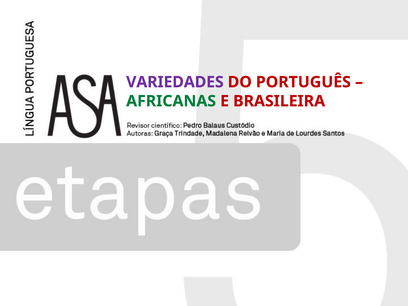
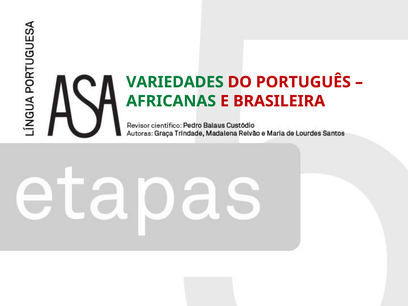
VARIEDADES colour: purple -> green
